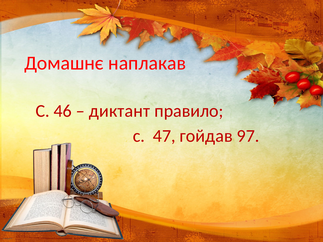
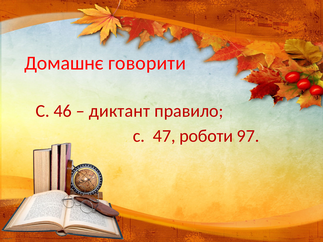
наплакав: наплакав -> говорити
гойдав: гойдав -> роботи
